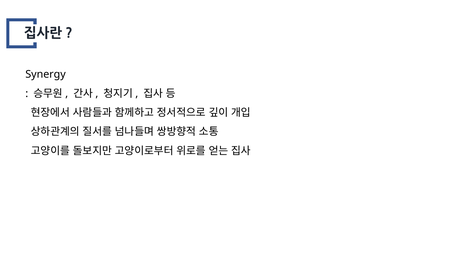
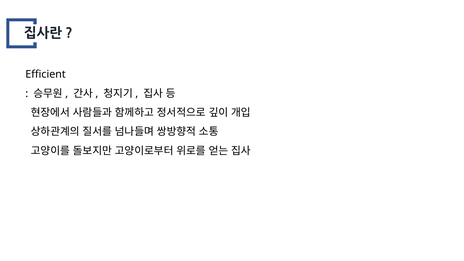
Synergy: Synergy -> Efficient
